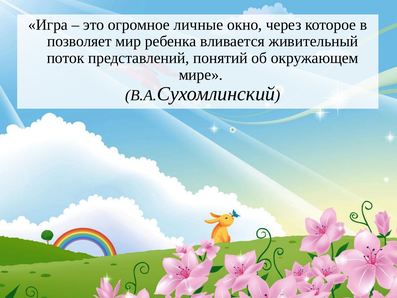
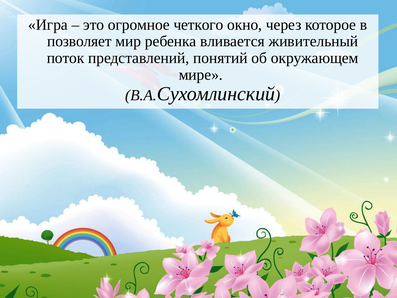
личные: личные -> четкого
